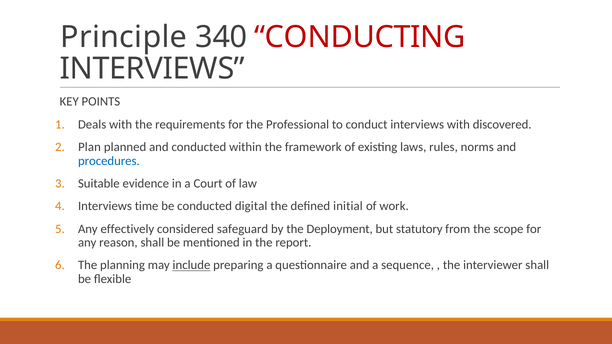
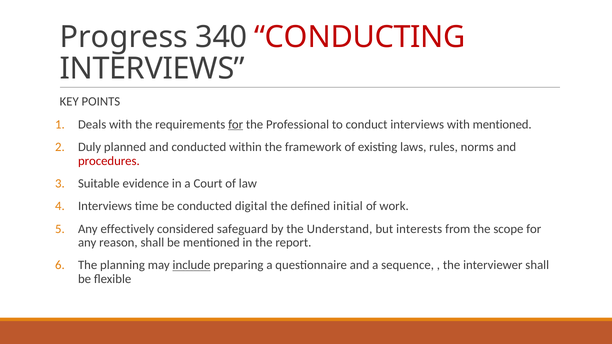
Principle: Principle -> Progress
for at (236, 124) underline: none -> present
with discovered: discovered -> mentioned
Plan: Plan -> Duly
procedures colour: blue -> red
Deployment: Deployment -> Understand
statutory: statutory -> interests
